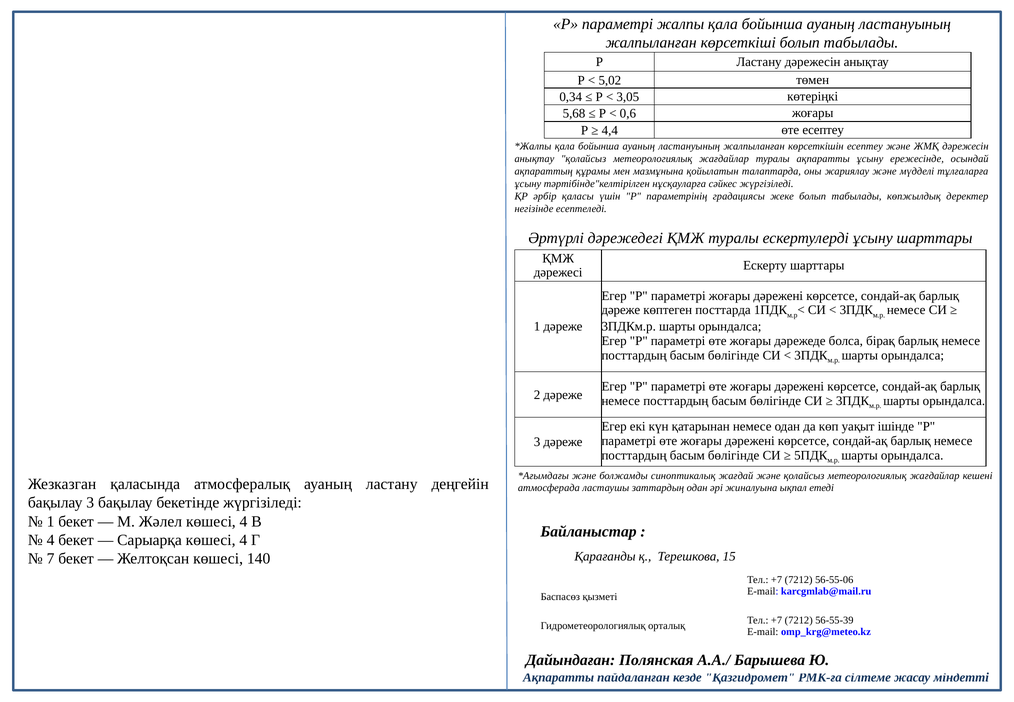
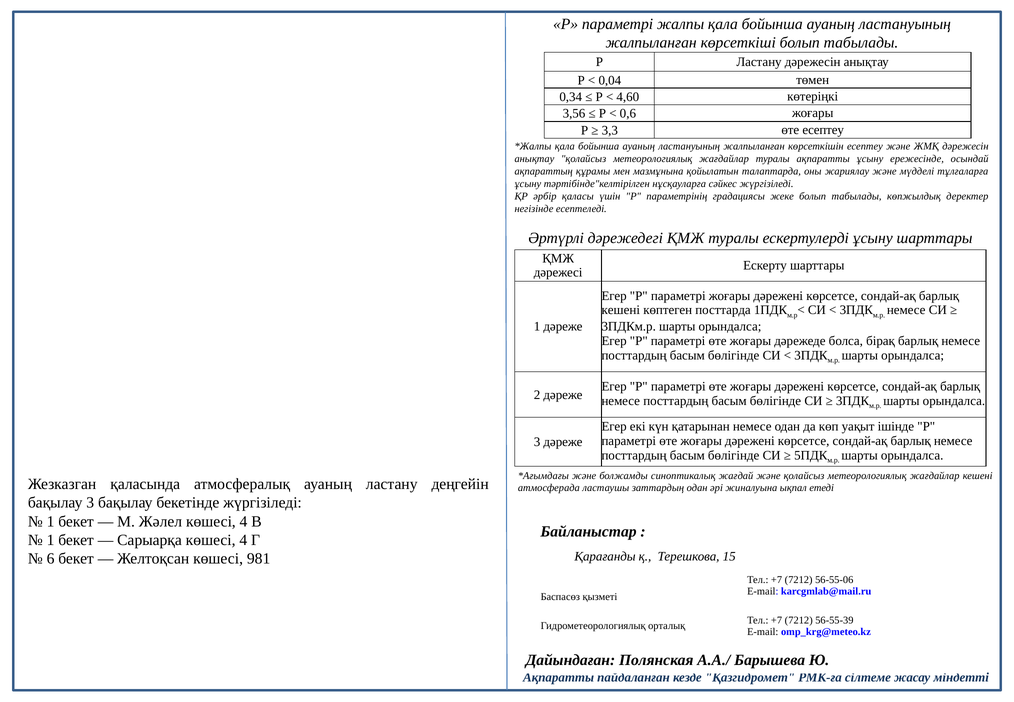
5,02: 5,02 -> 0,04
3,05: 3,05 -> 4,60
5,68: 5,68 -> 3,56
4,4: 4,4 -> 3,3
дәреже at (621, 310): дәреже -> кешені
4 at (51, 540): 4 -> 1
7: 7 -> 6
140: 140 -> 981
